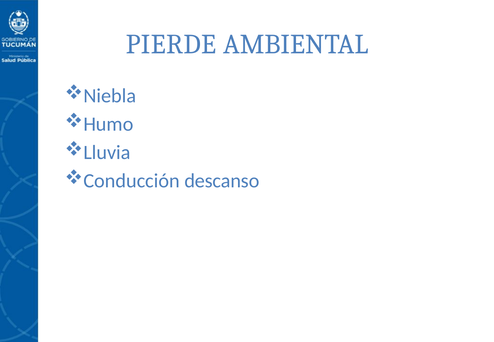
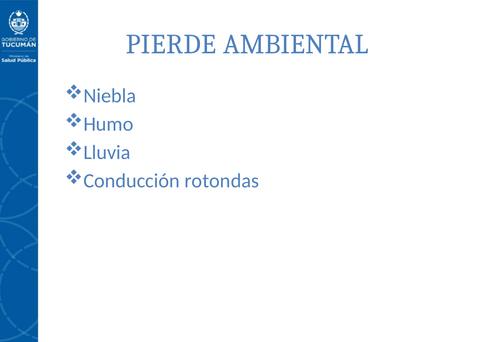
descanso: descanso -> rotondas
